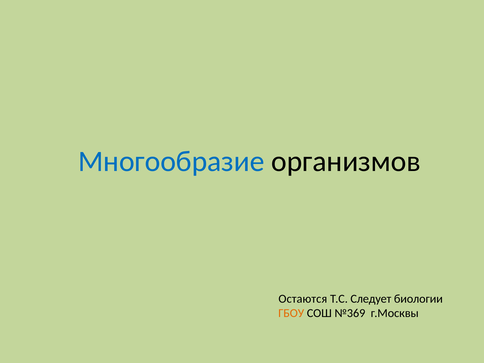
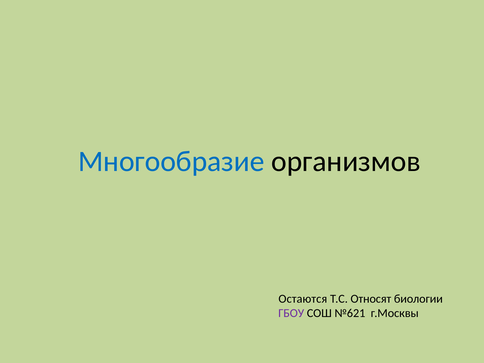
Следует: Следует -> Относят
ГБОУ colour: orange -> purple
№369: №369 -> №621
